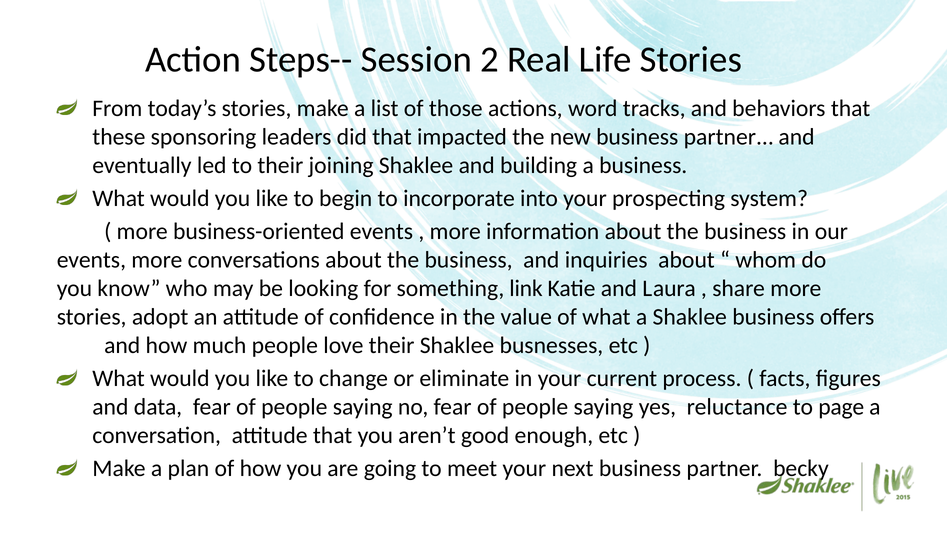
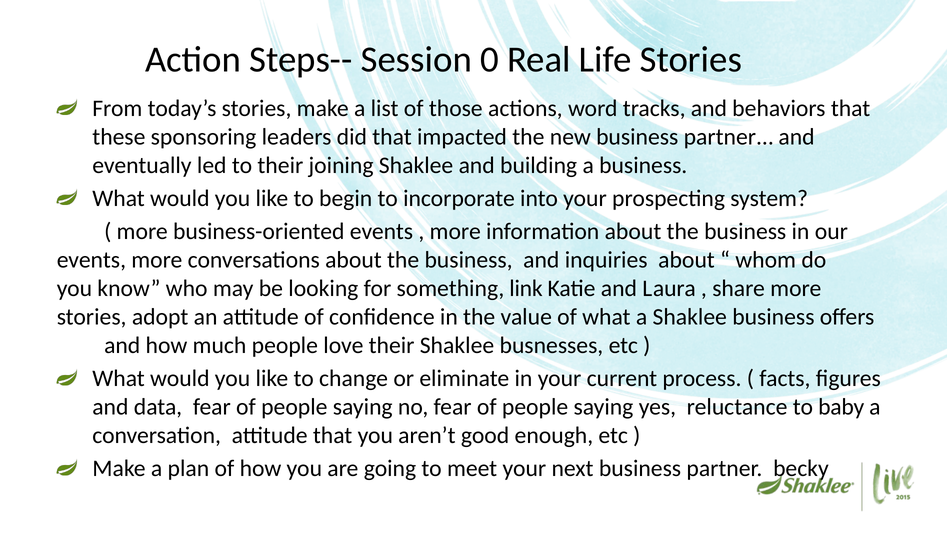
2: 2 -> 0
page: page -> baby
